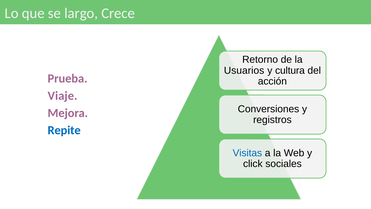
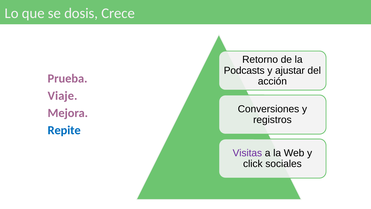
largo: largo -> dosis
Usuarios: Usuarios -> Podcasts
cultura: cultura -> ajustar
Visitas colour: blue -> purple
